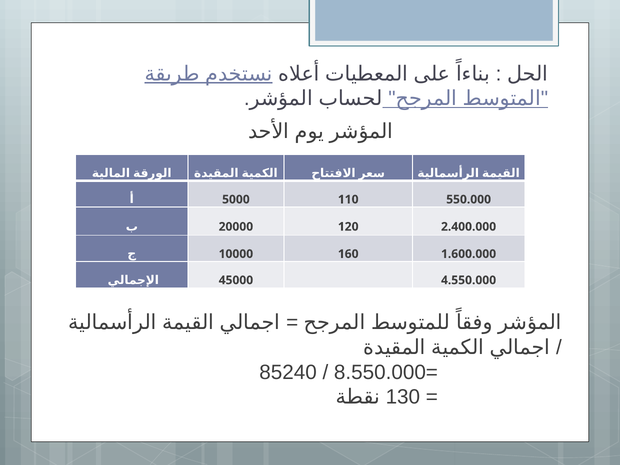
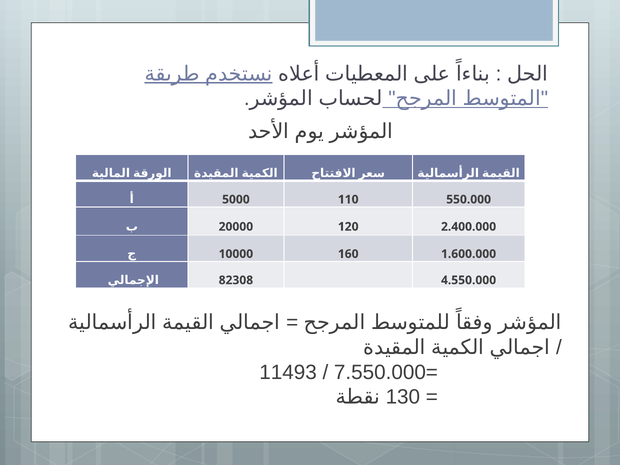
45000: 45000 -> 82308
85240: 85240 -> 11493
8.550.000: 8.550.000 -> 7.550.000
